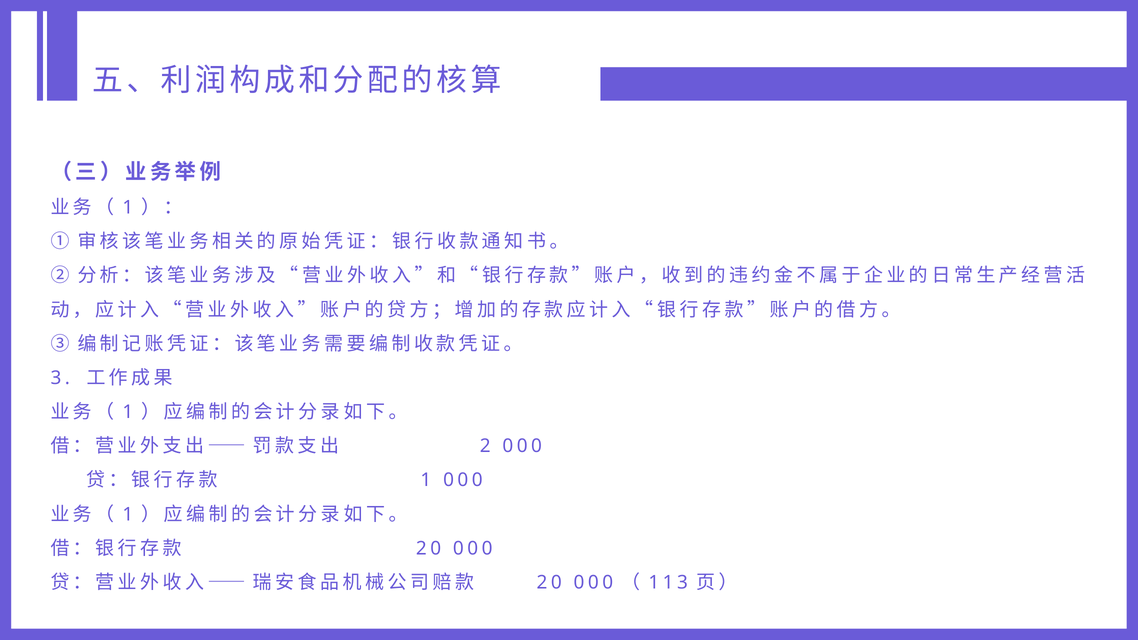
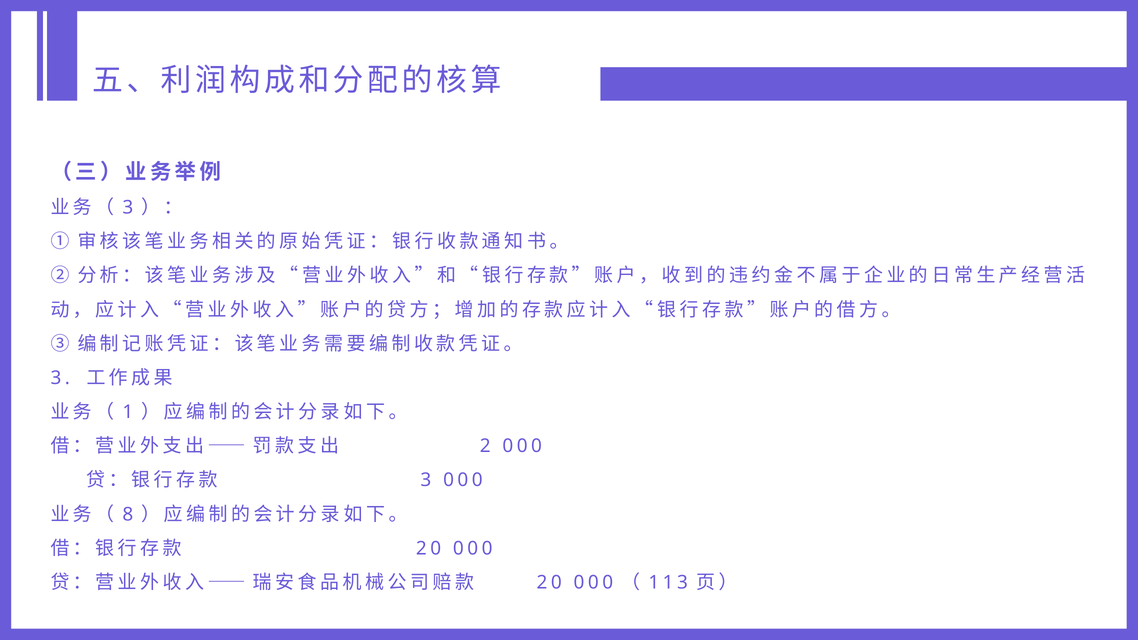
1 at (128, 208): 1 -> 3
1 at (426, 480): 1 -> 3
1 at (128, 514): 1 -> 8
